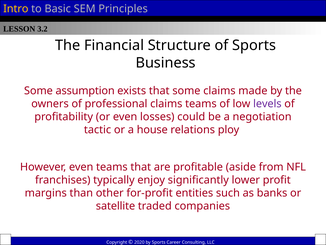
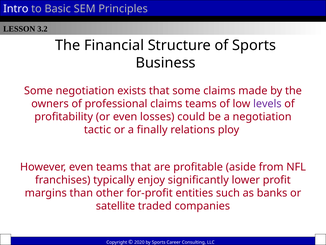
Intro colour: yellow -> white
Some assumption: assumption -> negotiation
house: house -> finally
